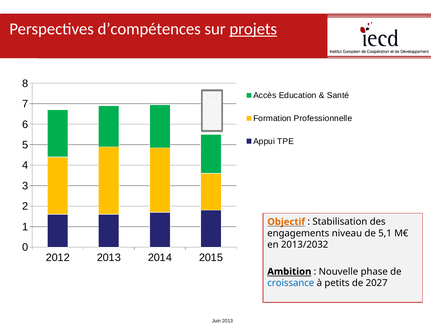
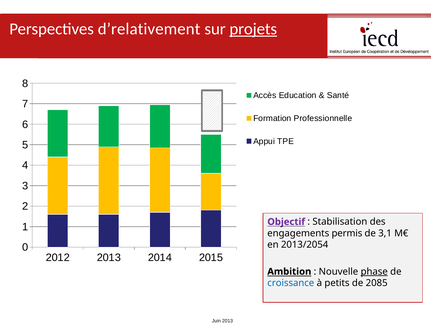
d’compétences: d’compétences -> d’relativement
Objectif colour: orange -> purple
niveau: niveau -> permis
5,1: 5,1 -> 3,1
2013/2032: 2013/2032 -> 2013/2054
phase underline: none -> present
2027: 2027 -> 2085
